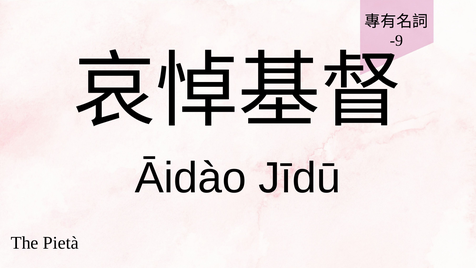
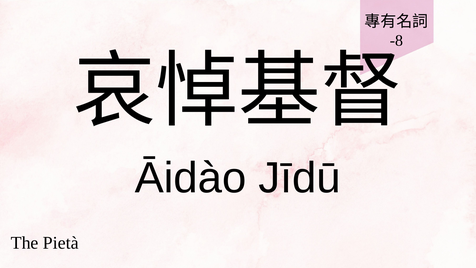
-9: -9 -> -8
